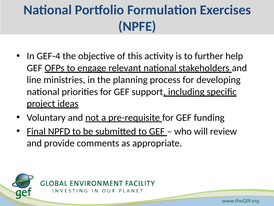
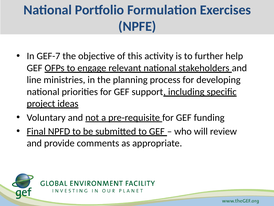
GEF-4: GEF-4 -> GEF-7
